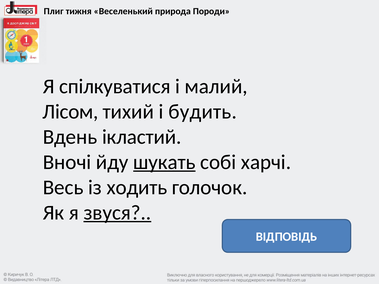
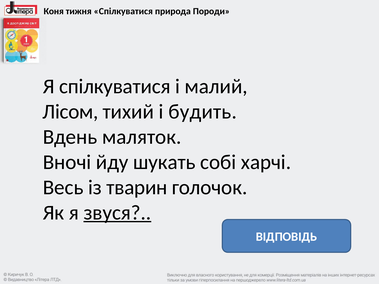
Плиг: Плиг -> Коня
тижня Веселенький: Веселенький -> Спілкуватися
ікластий: ікластий -> маляток
шукать underline: present -> none
ходить: ходить -> тварин
